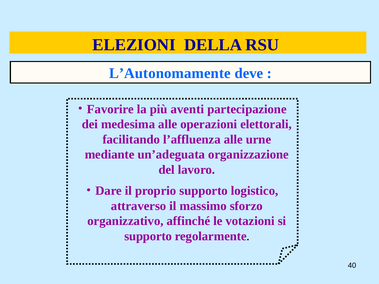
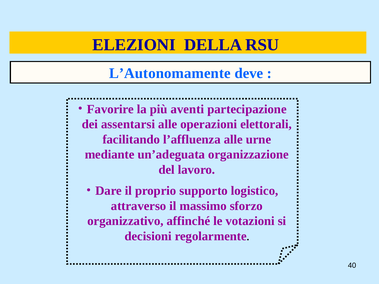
medesima: medesima -> assentarsi
supporto at (148, 236): supporto -> decisioni
